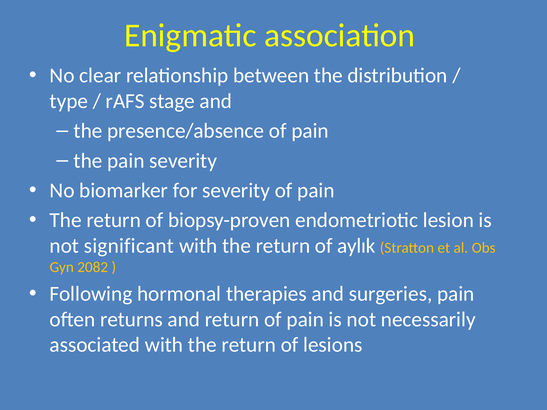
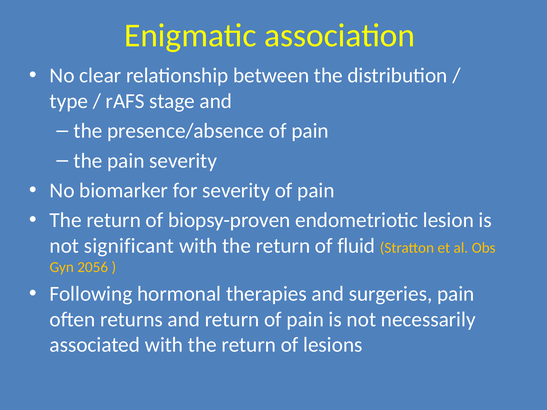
aylık: aylık -> fluid
2082: 2082 -> 2056
